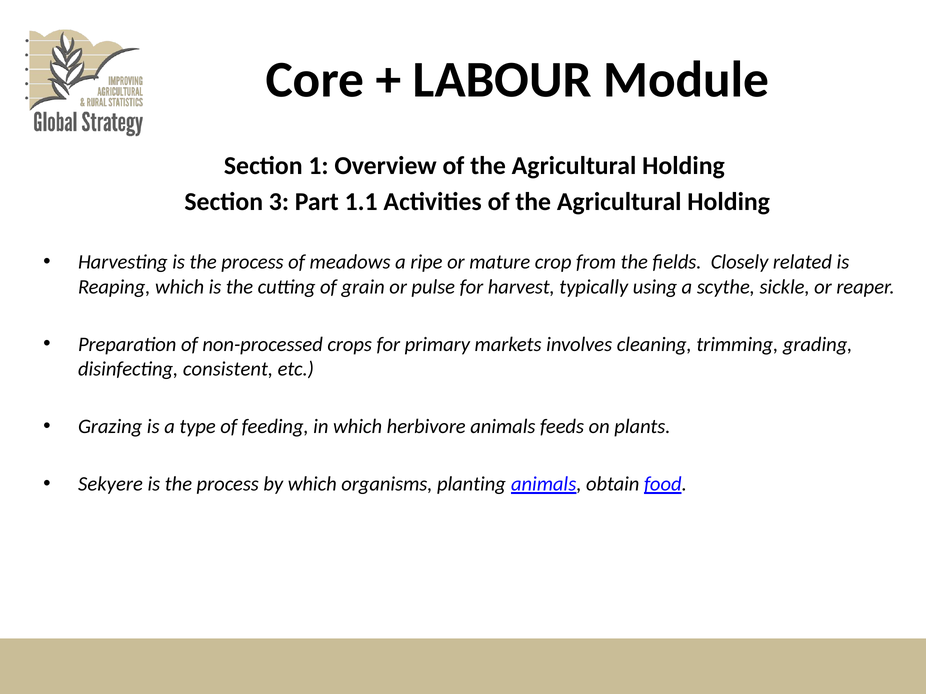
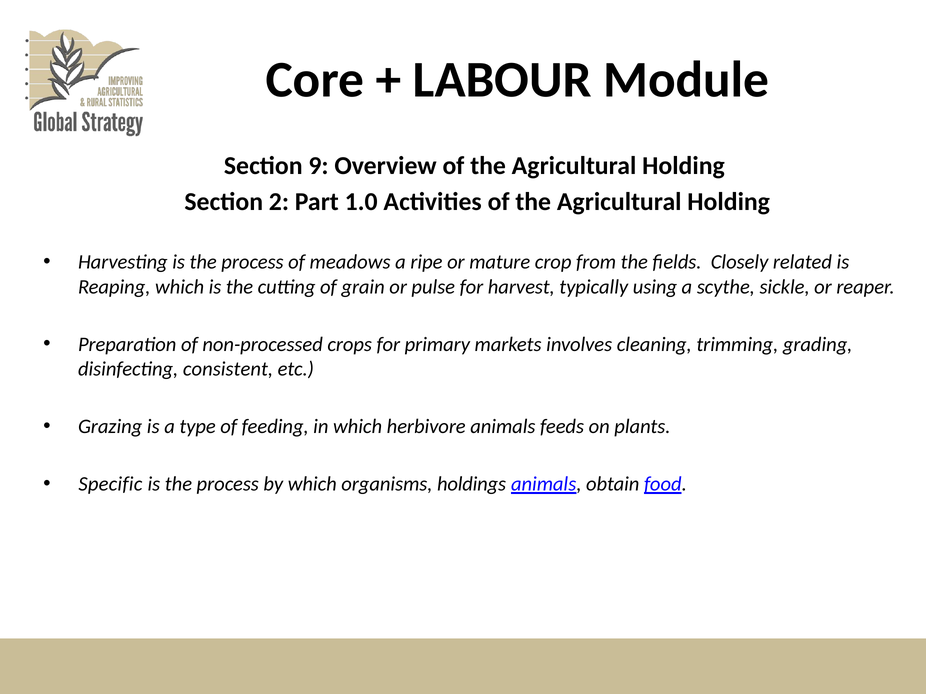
1: 1 -> 9
3: 3 -> 2
1.1: 1.1 -> 1.0
Sekyere: Sekyere -> Specific
planting: planting -> holdings
